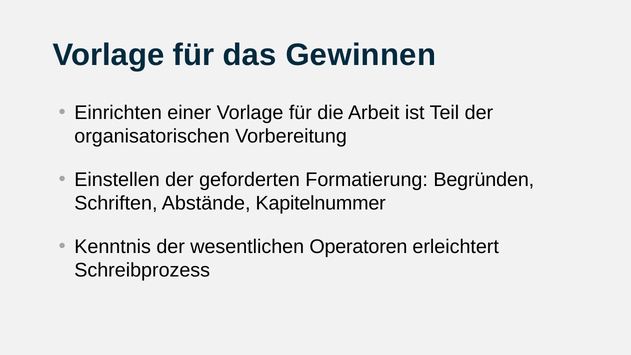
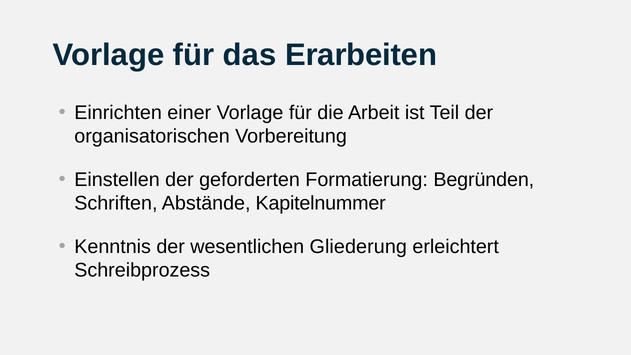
Gewinnen: Gewinnen -> Erarbeiten
Operatoren: Operatoren -> Gliederung
